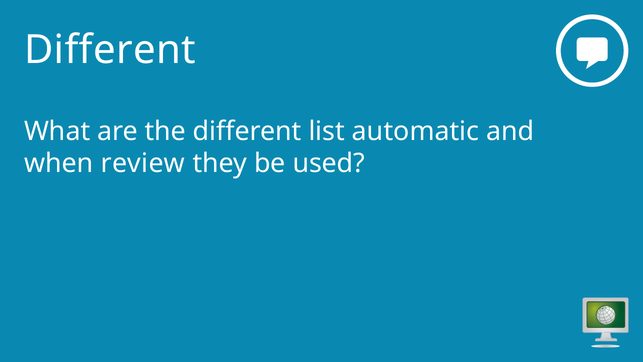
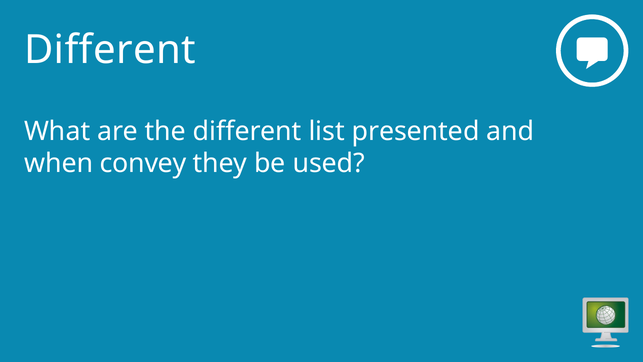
automatic: automatic -> presented
review: review -> convey
